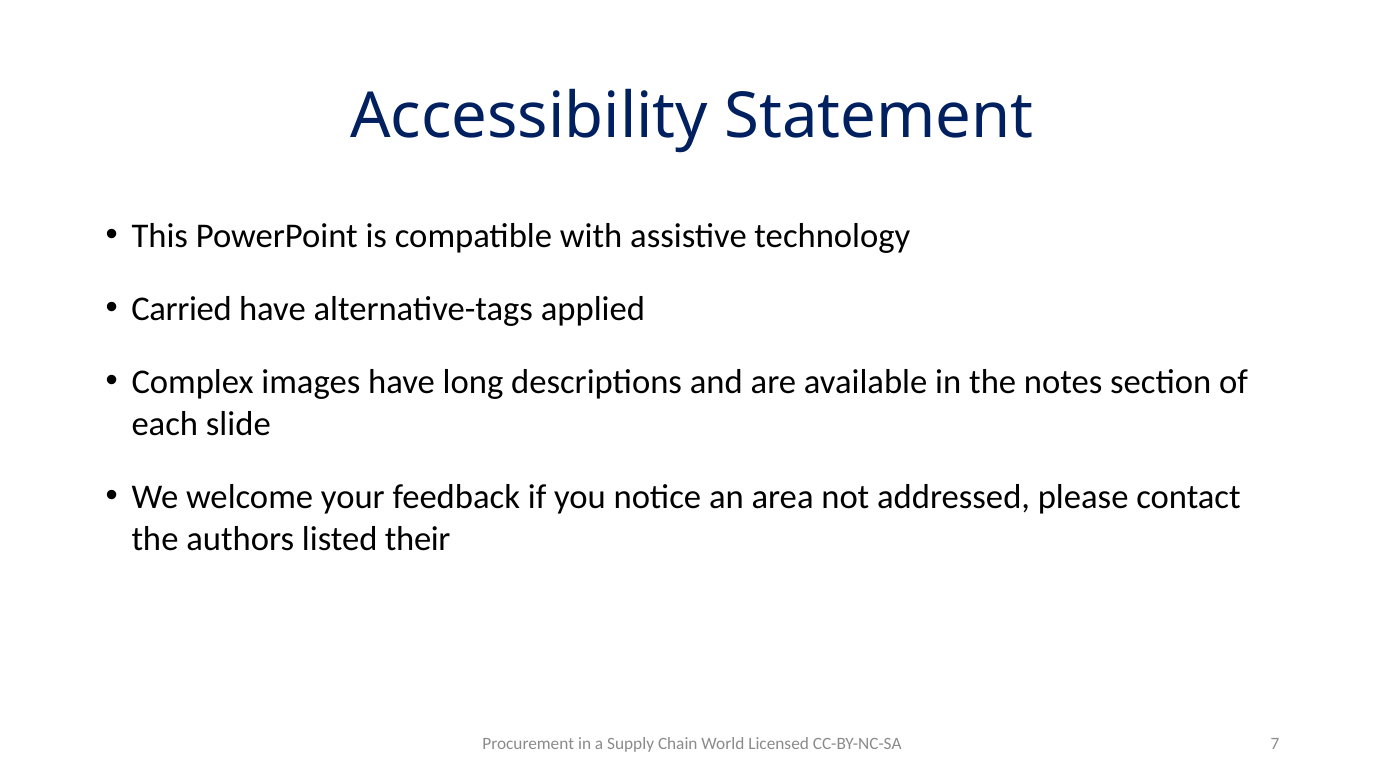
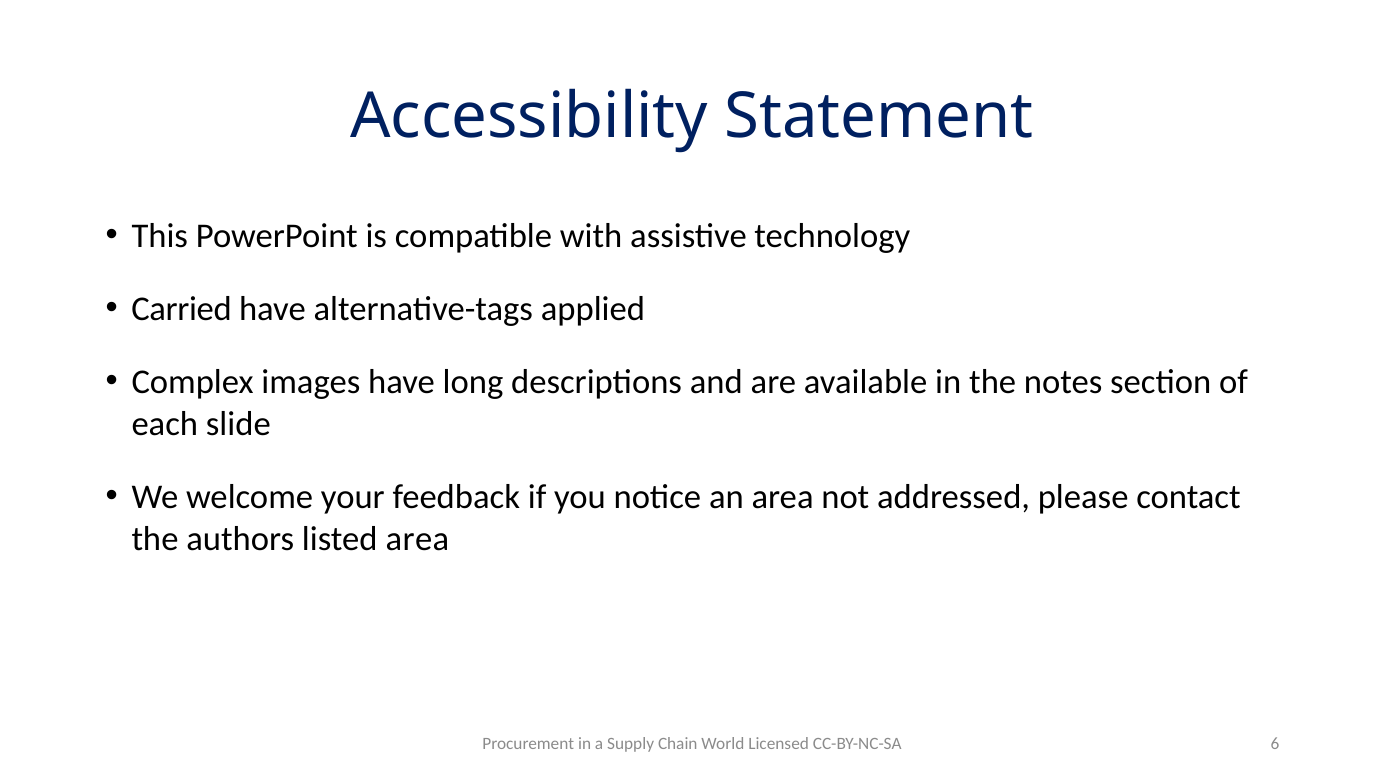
listed their: their -> area
7: 7 -> 6
